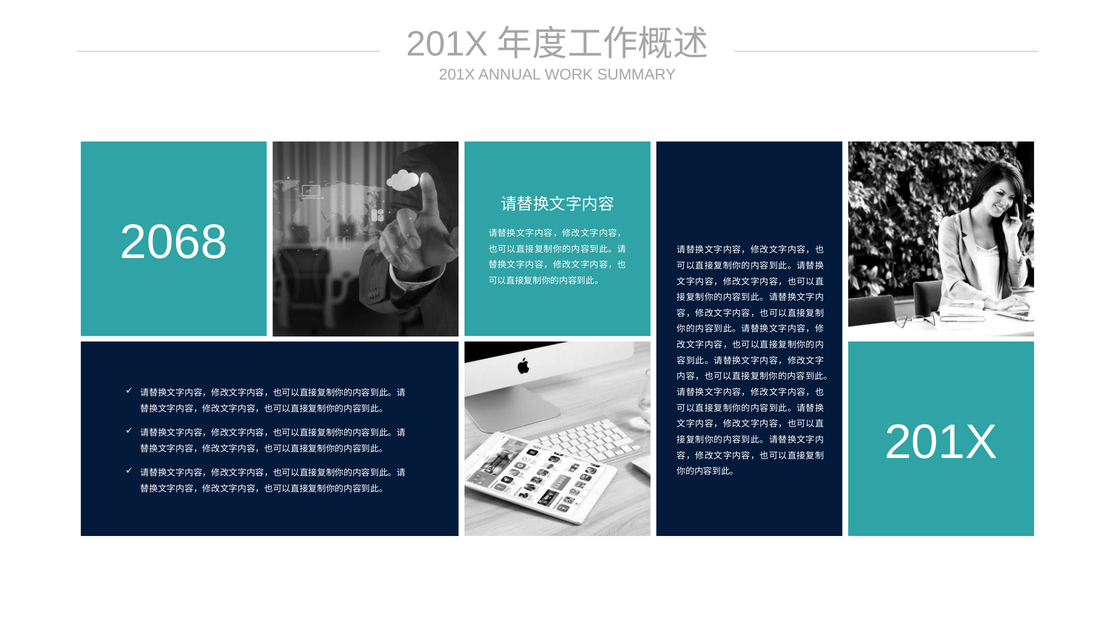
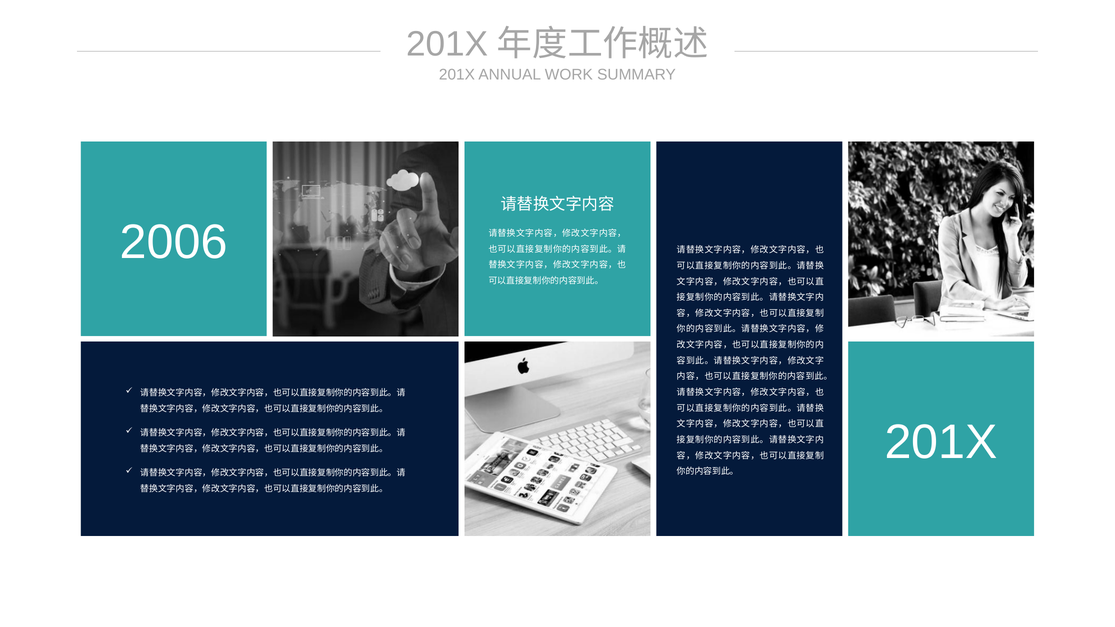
2068: 2068 -> 2006
